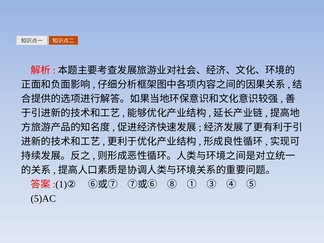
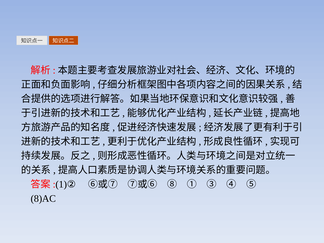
5)AC: 5)AC -> 8)AC
